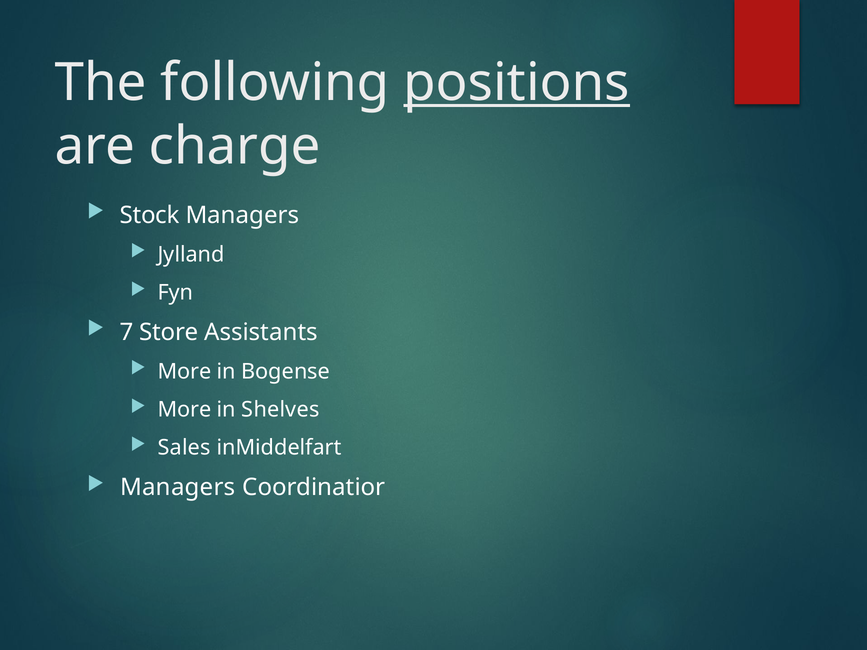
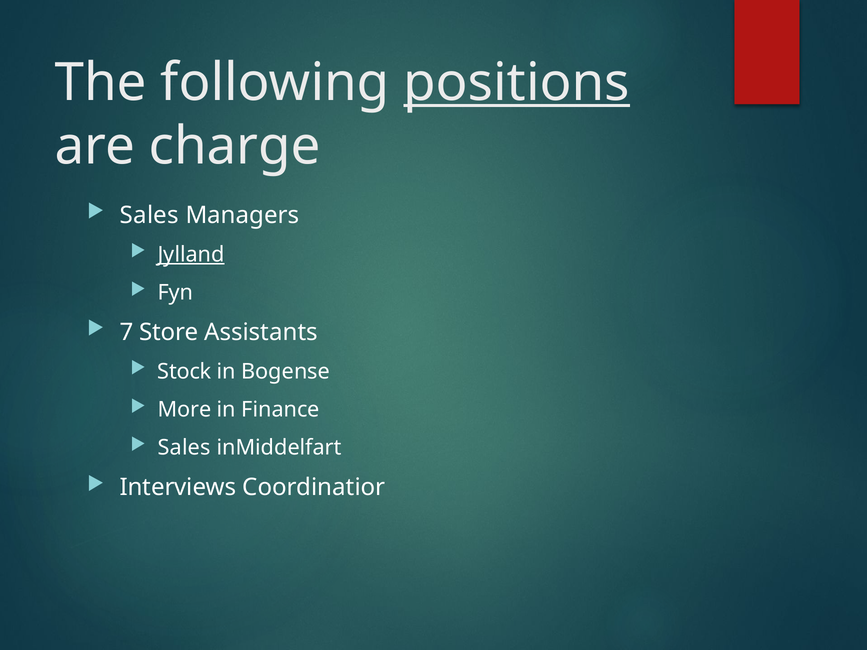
Stock at (150, 215): Stock -> Sales
Jylland underline: none -> present
More at (184, 372): More -> Stock
Shelves: Shelves -> Finance
Managers at (178, 487): Managers -> Interviews
